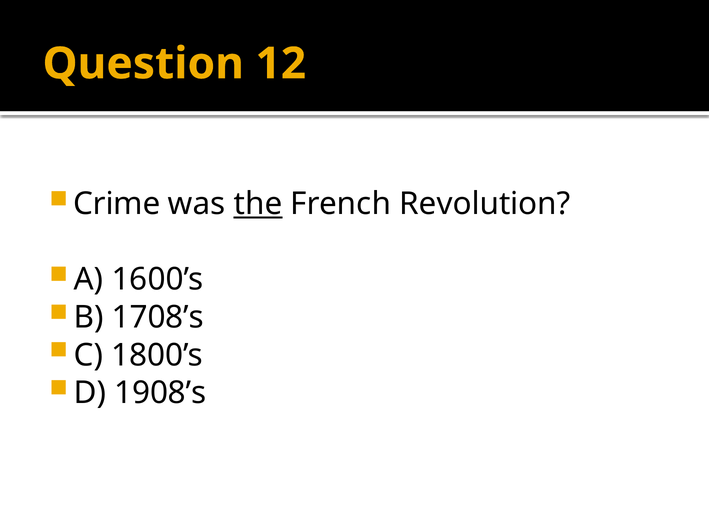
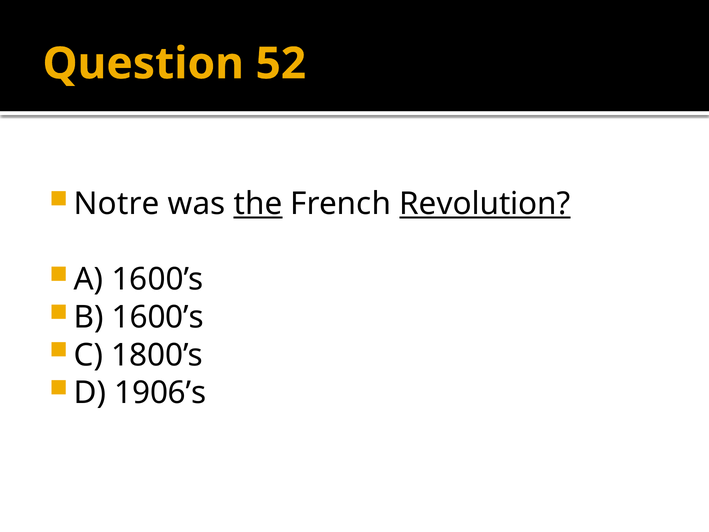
12: 12 -> 52
Crime: Crime -> Notre
Revolution underline: none -> present
B 1708’s: 1708’s -> 1600’s
1908’s: 1908’s -> 1906’s
